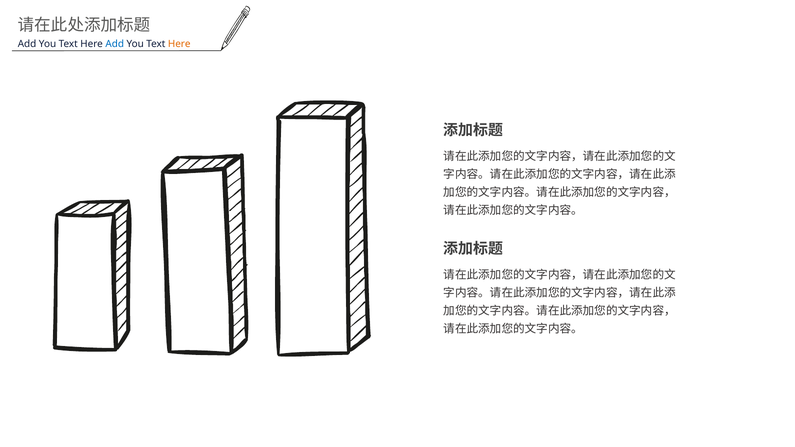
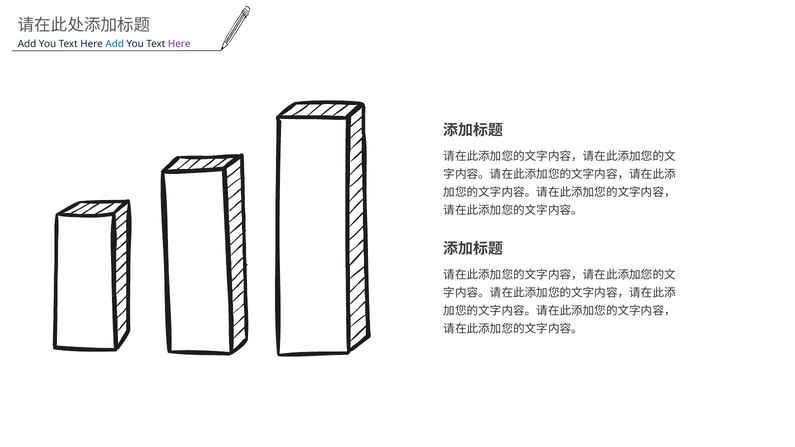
Here at (179, 44) colour: orange -> purple
